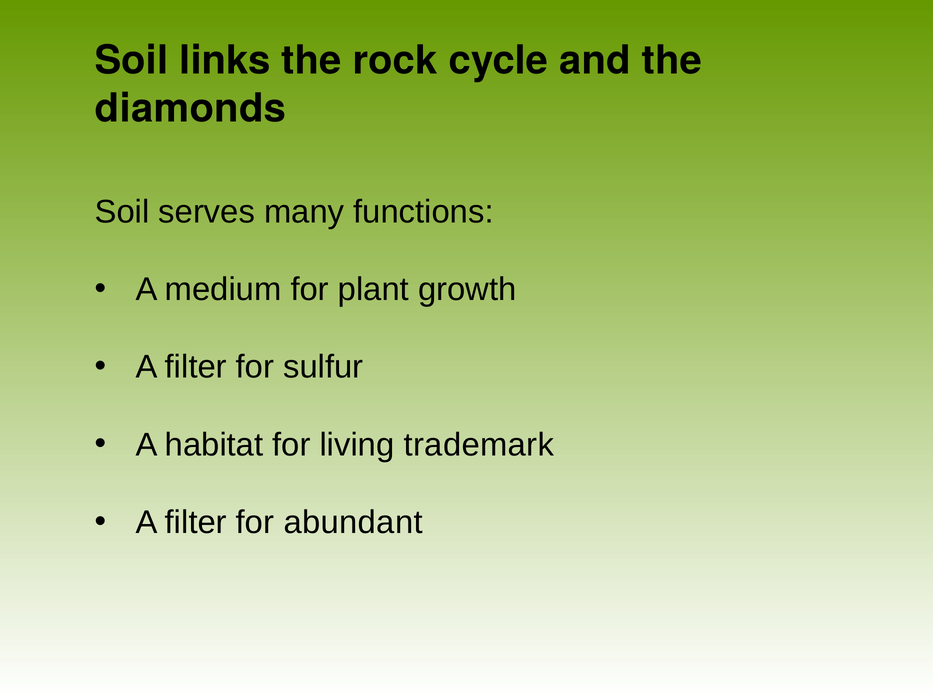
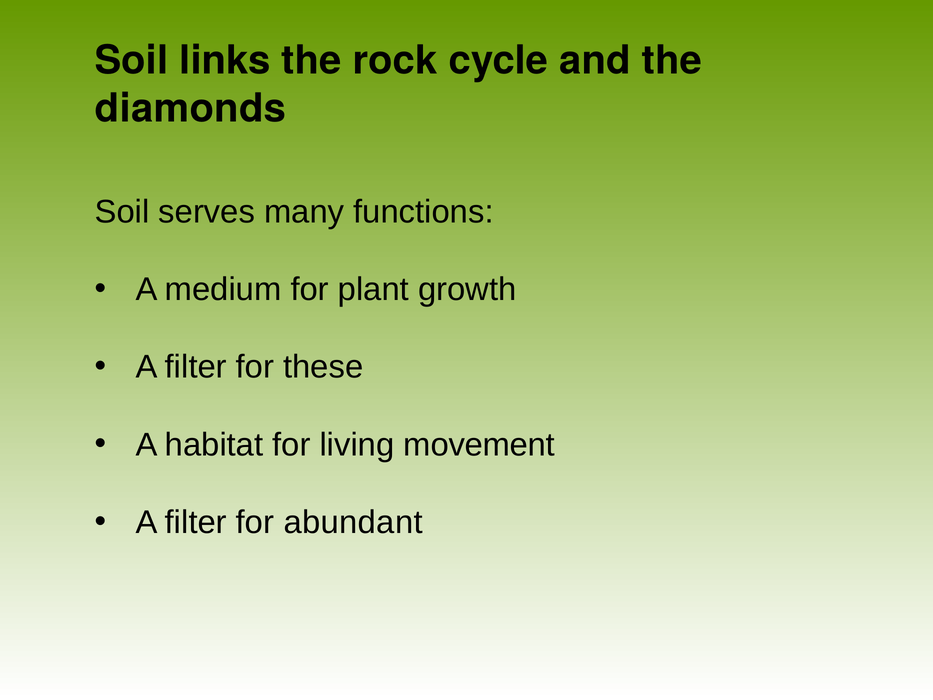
sulfur: sulfur -> these
trademark: trademark -> movement
